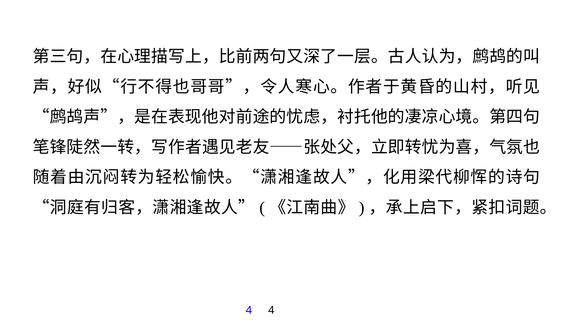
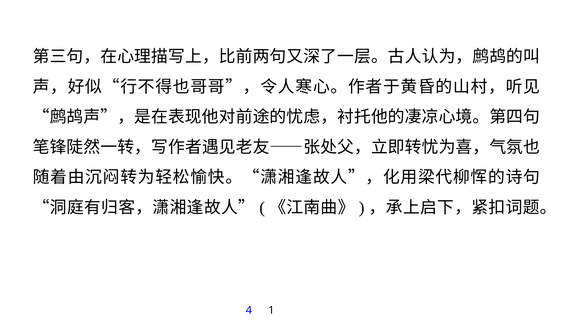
4 4: 4 -> 1
